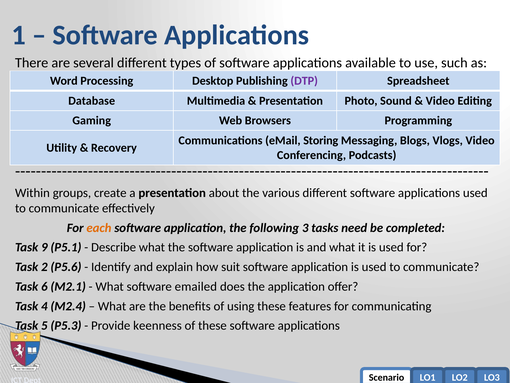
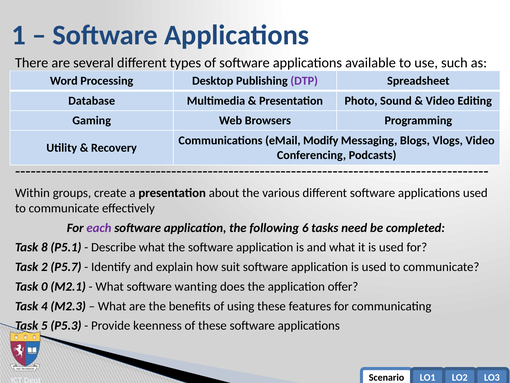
Storing: Storing -> Modify
each colour: orange -> purple
3: 3 -> 6
9: 9 -> 8
P5.6: P5.6 -> P5.7
6: 6 -> 0
emailed: emailed -> wanting
M2.4: M2.4 -> M2.3
